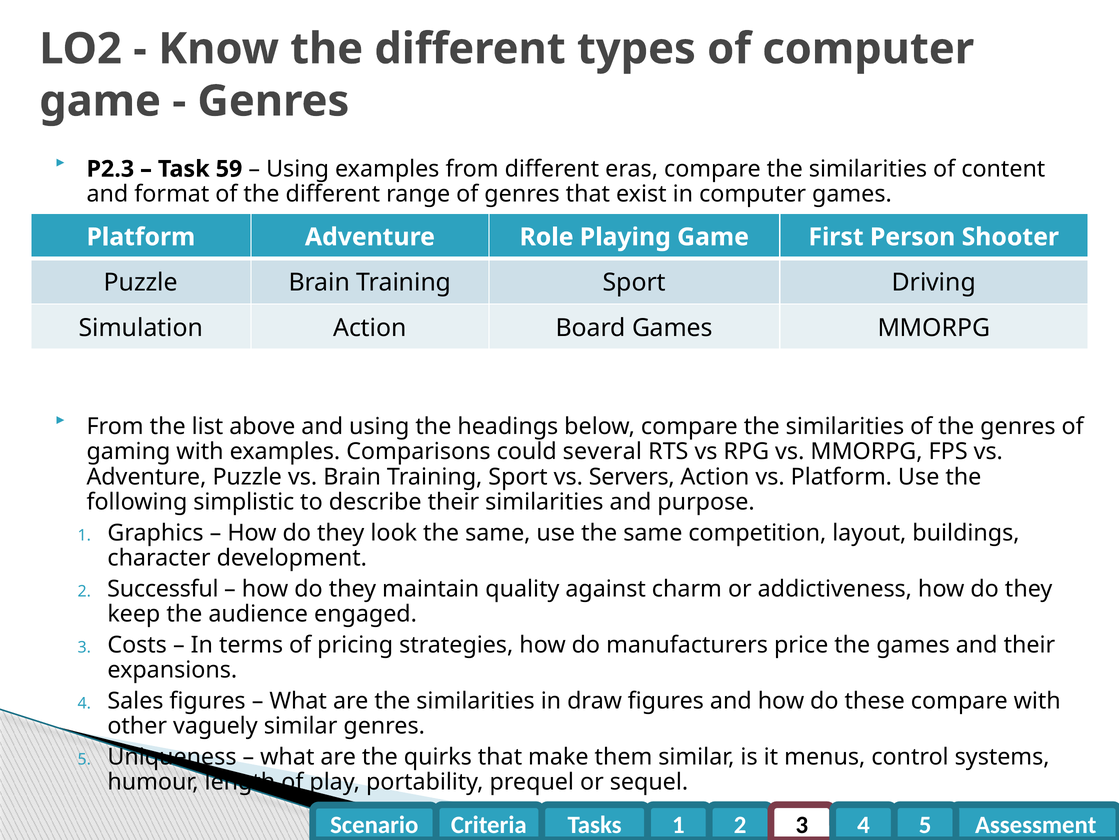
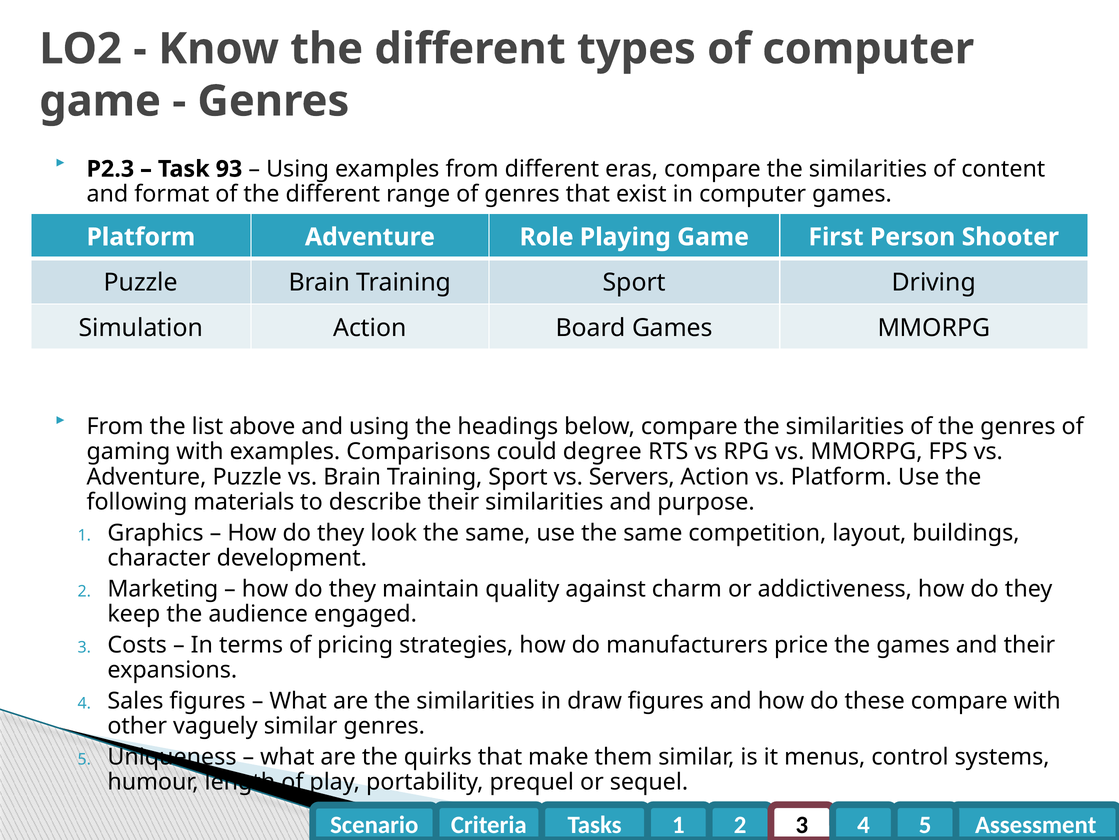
59: 59 -> 93
several: several -> degree
simplistic: simplistic -> materials
Successful: Successful -> Marketing
